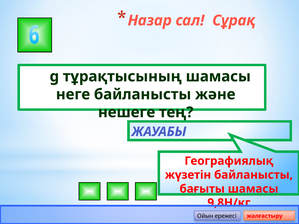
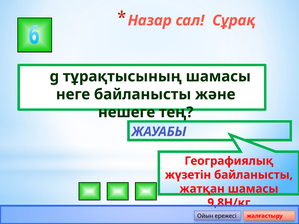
бағыты: бағыты -> жатқан
